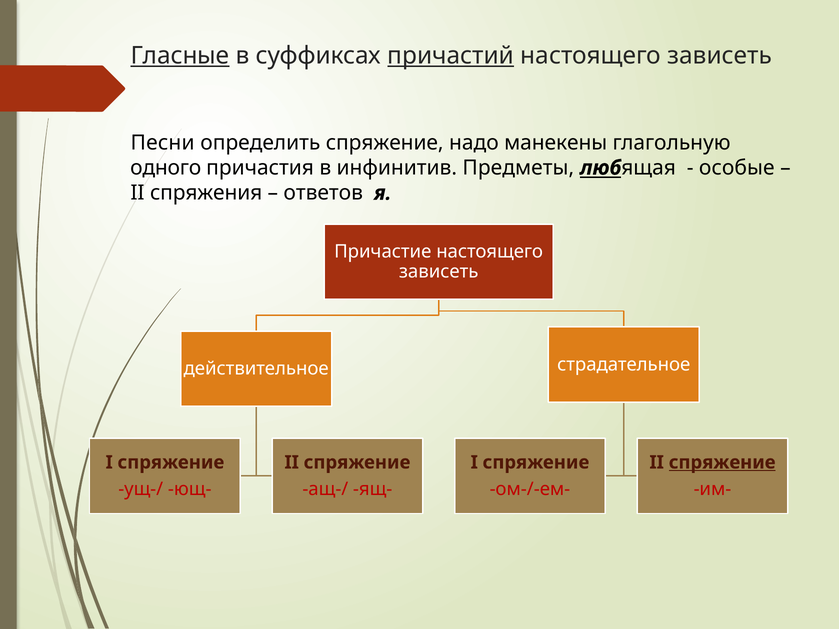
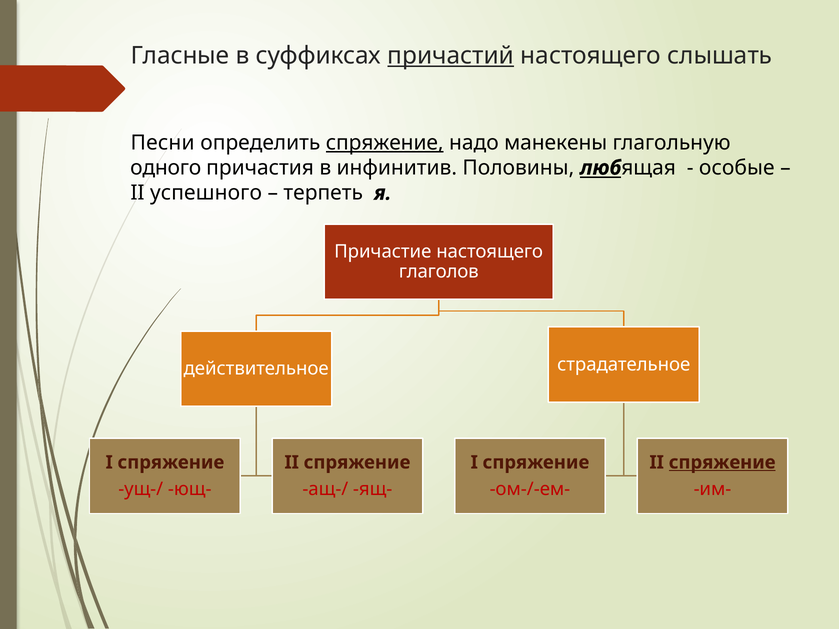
Гласные underline: present -> none
зависеть at (720, 56): зависеть -> слышать
спряжение at (385, 143) underline: none -> present
Предметы: Предметы -> Половины
спряжения: спряжения -> успешного
ответов: ответов -> терпеть
зависеть at (439, 272): зависеть -> глаголов
